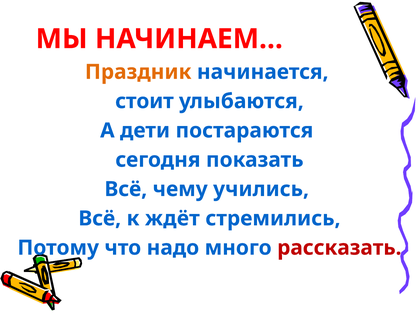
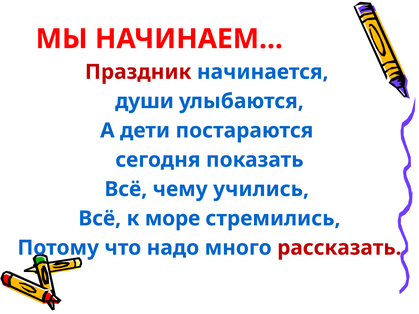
Праздник colour: orange -> red
стоит: стоит -> души
ждёт: ждёт -> море
